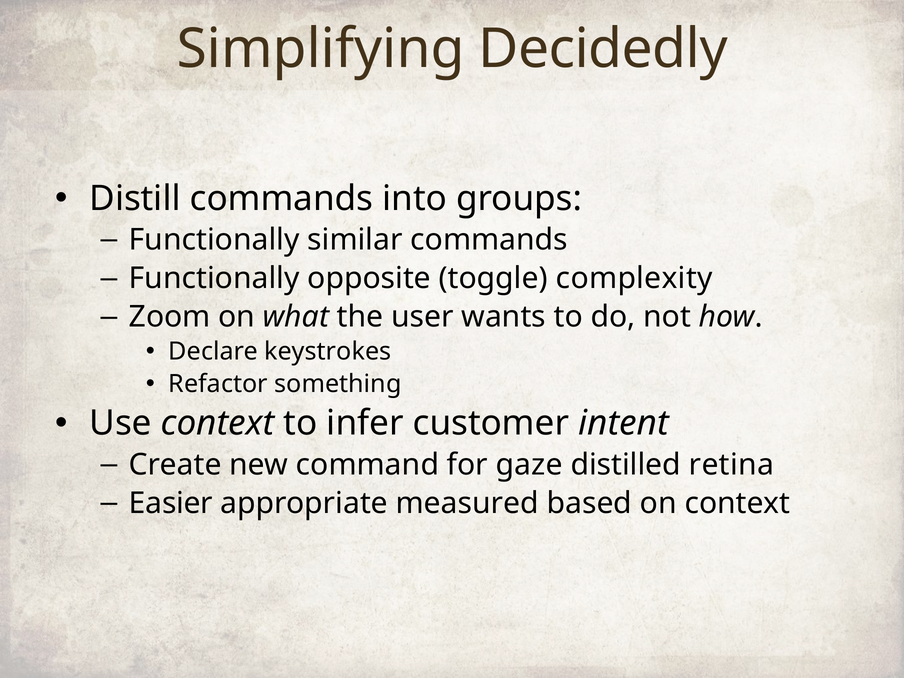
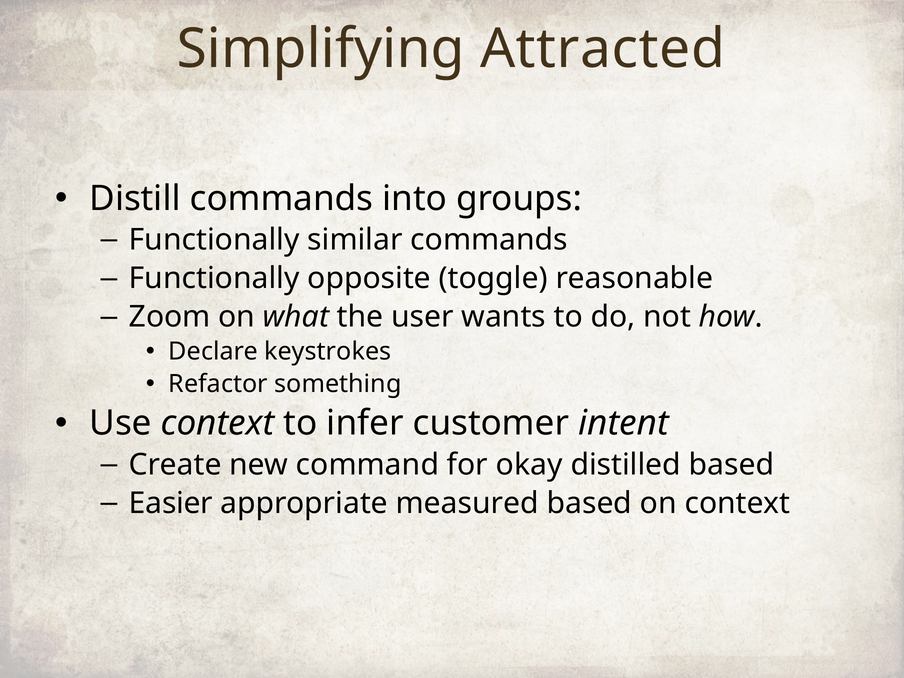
Decidedly: Decidedly -> Attracted
complexity: complexity -> reasonable
gaze: gaze -> okay
distilled retina: retina -> based
